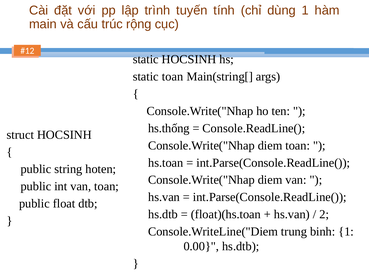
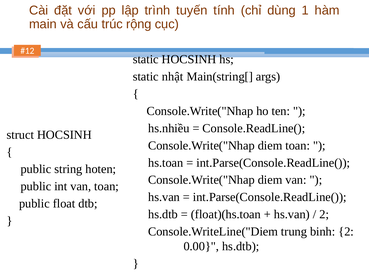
static toan: toan -> nhật
hs.thống: hs.thống -> hs.nhiều
binh 1: 1 -> 2
